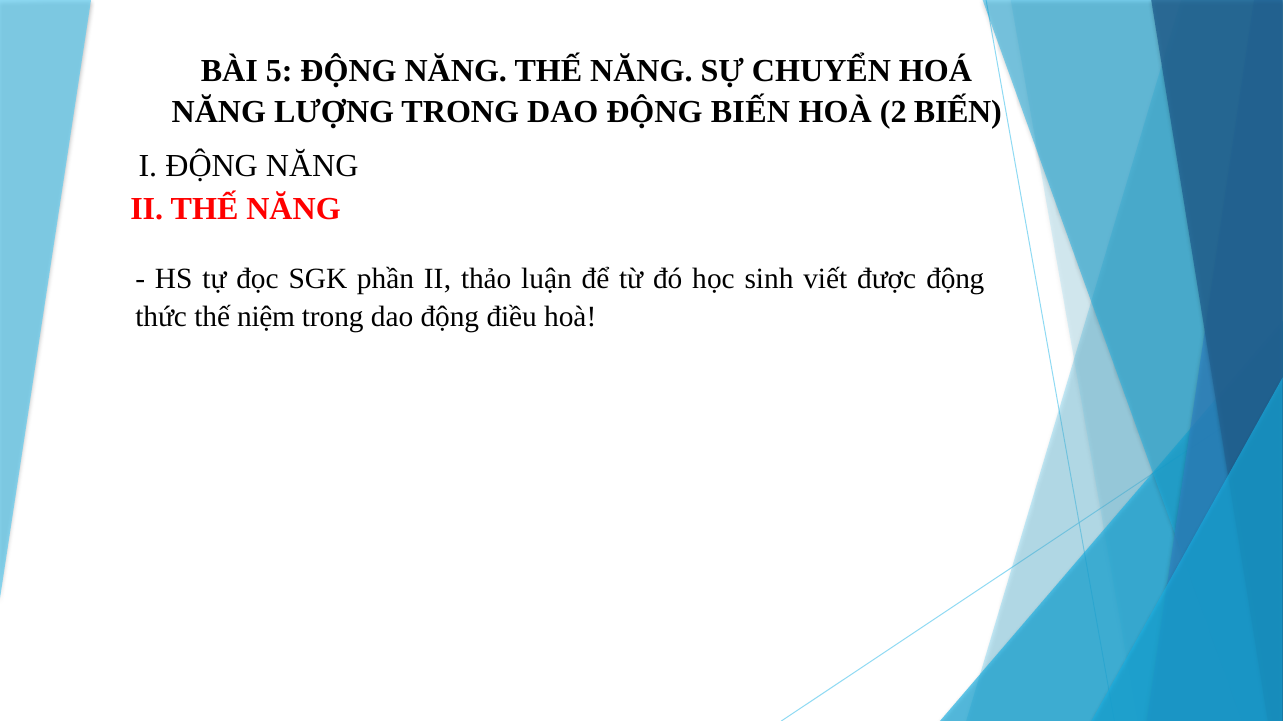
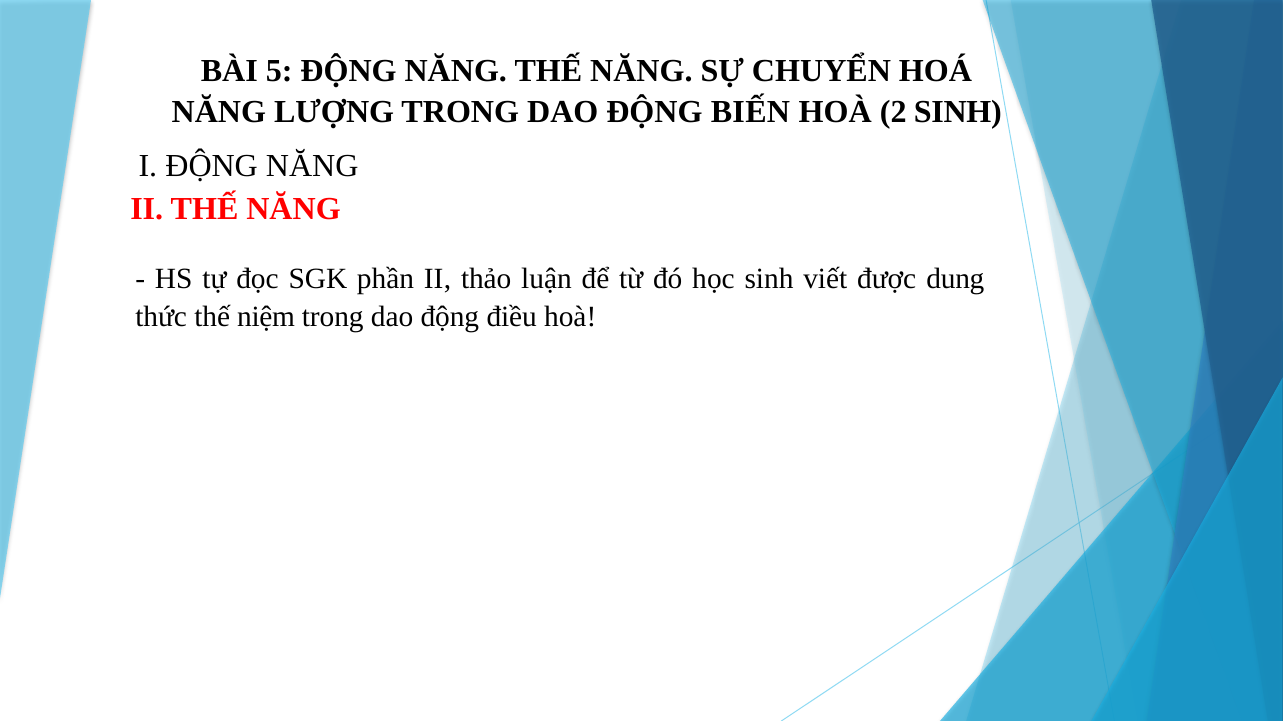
2 BIẾN: BIẾN -> SINH
được động: động -> dung
